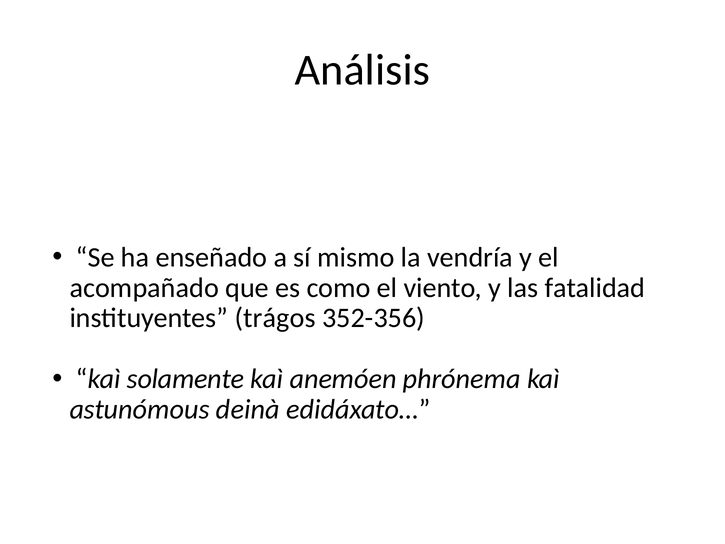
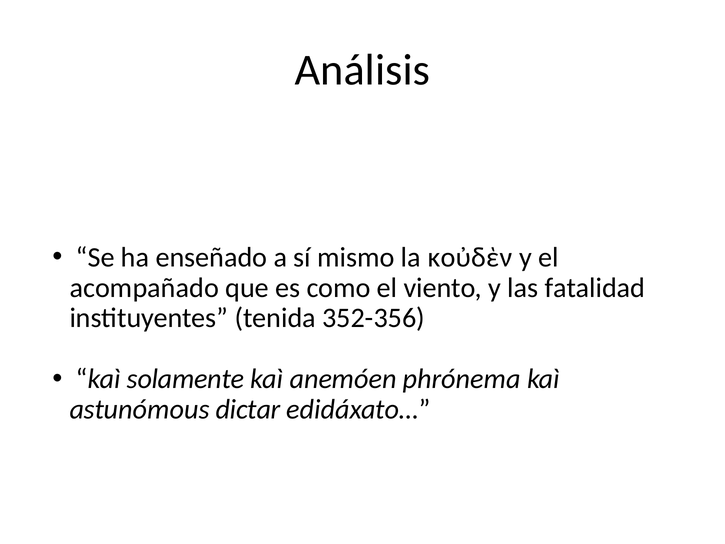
vendría: vendría -> κοὐδὲν
trágos: trágos -> tenida
deinà: deinà -> dictar
